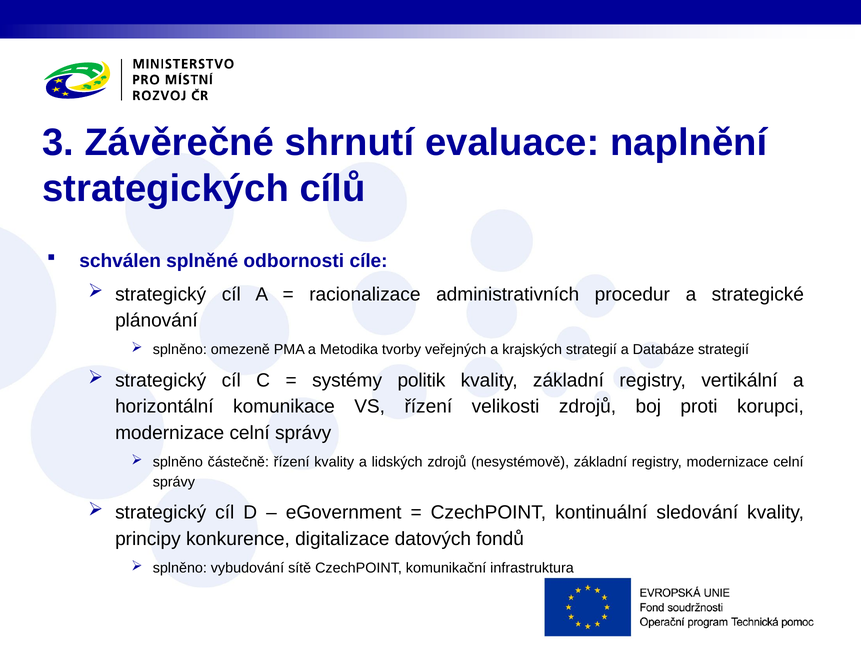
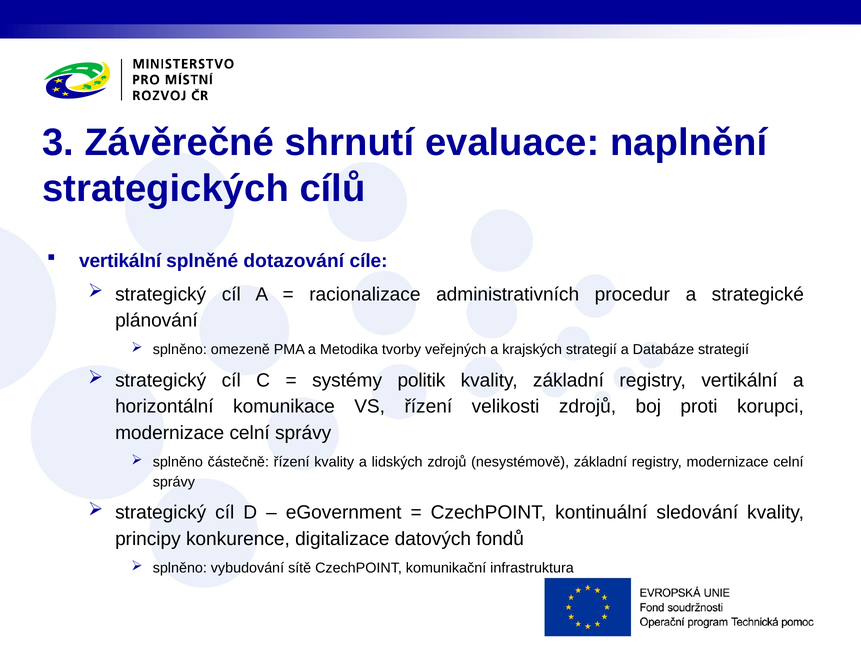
schválen at (120, 261): schválen -> vertikální
odbornosti: odbornosti -> dotazování
